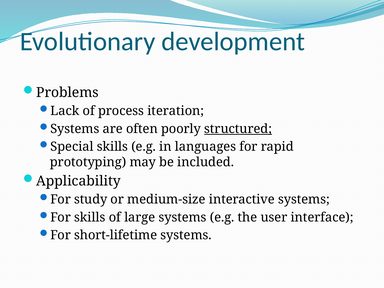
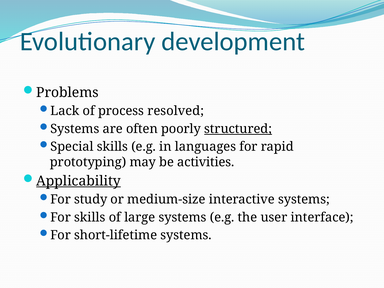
iteration: iteration -> resolved
included: included -> activities
Applicability underline: none -> present
